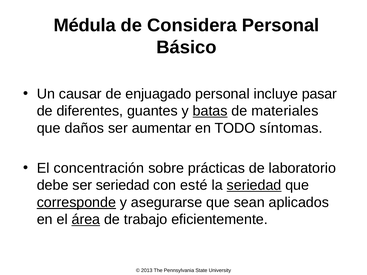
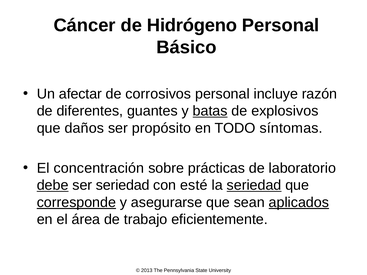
Médula: Médula -> Cáncer
Considera: Considera -> Hidrógeno
causar: causar -> afectar
enjuagado: enjuagado -> corrosivos
pasar: pasar -> razón
materiales: materiales -> explosivos
aumentar: aumentar -> propósito
debe underline: none -> present
aplicados underline: none -> present
área underline: present -> none
